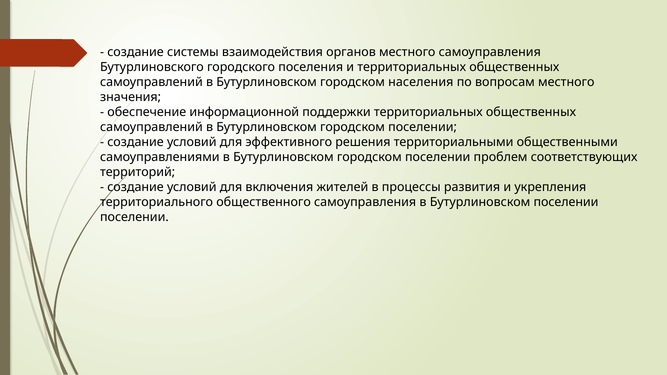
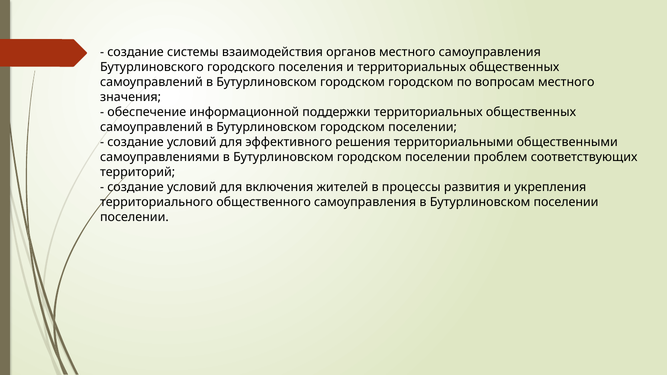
городском населения: населения -> городском
